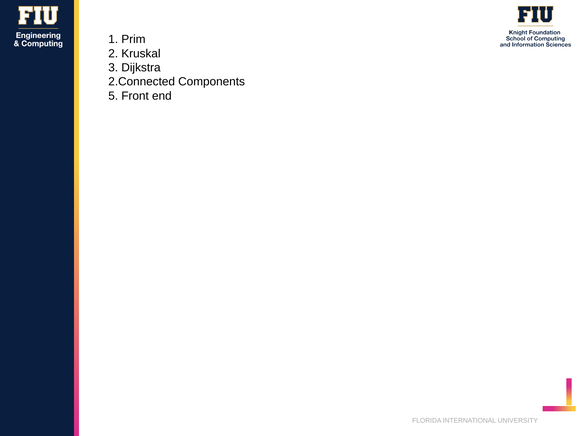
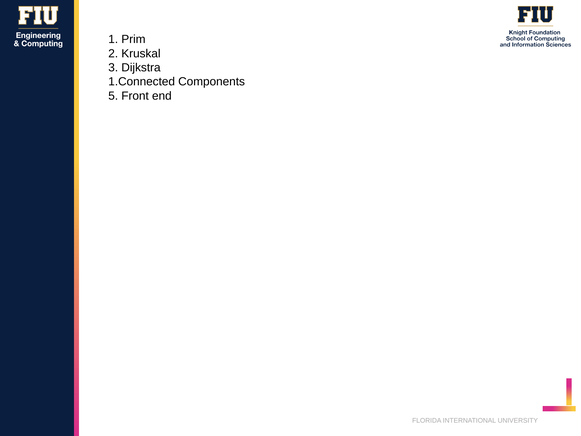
2.Connected: 2.Connected -> 1.Connected
